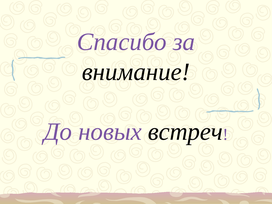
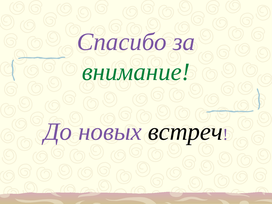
внимание colour: black -> green
